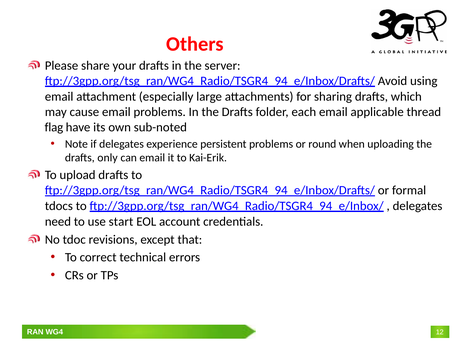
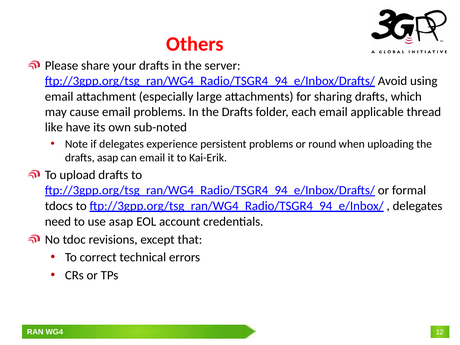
flag: flag -> like
drafts only: only -> asap
use start: start -> asap
